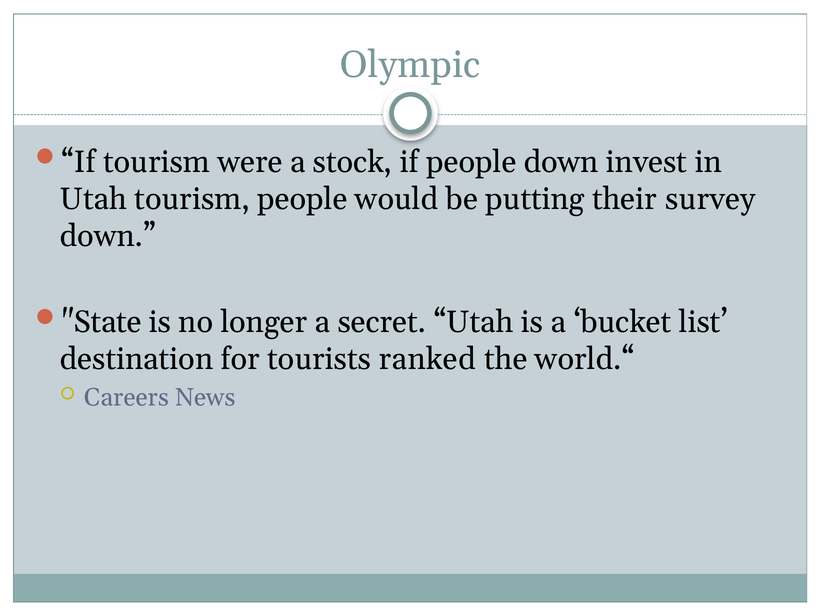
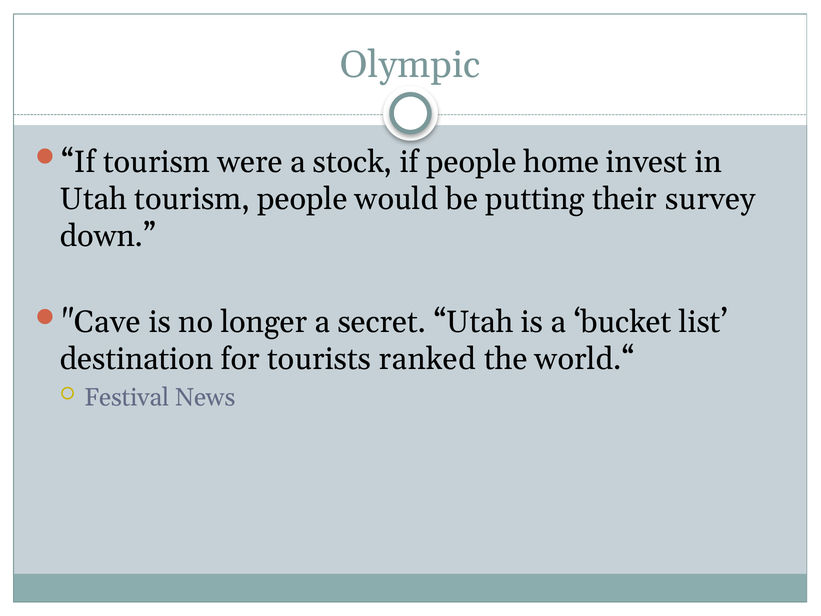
people down: down -> home
State: State -> Cave
Careers: Careers -> Festival
